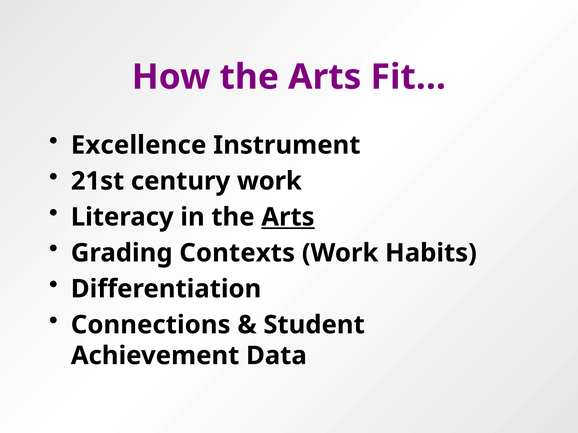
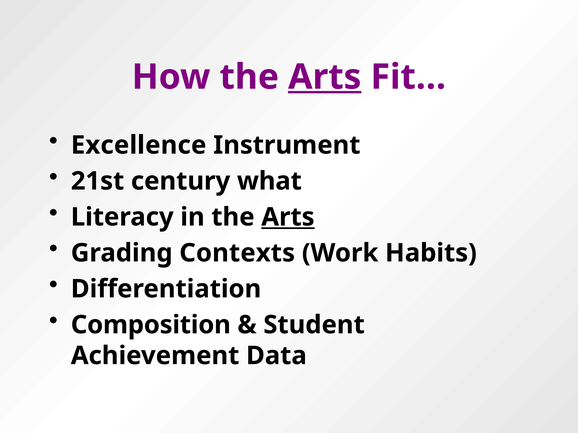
Arts at (325, 77) underline: none -> present
century work: work -> what
Connections: Connections -> Composition
